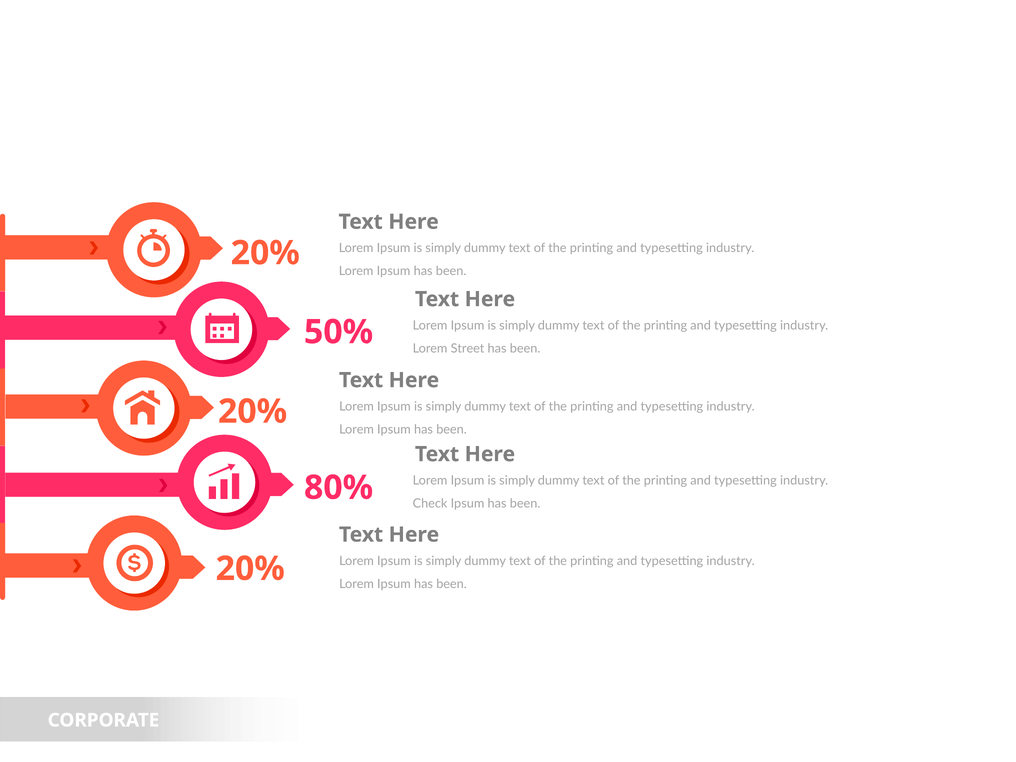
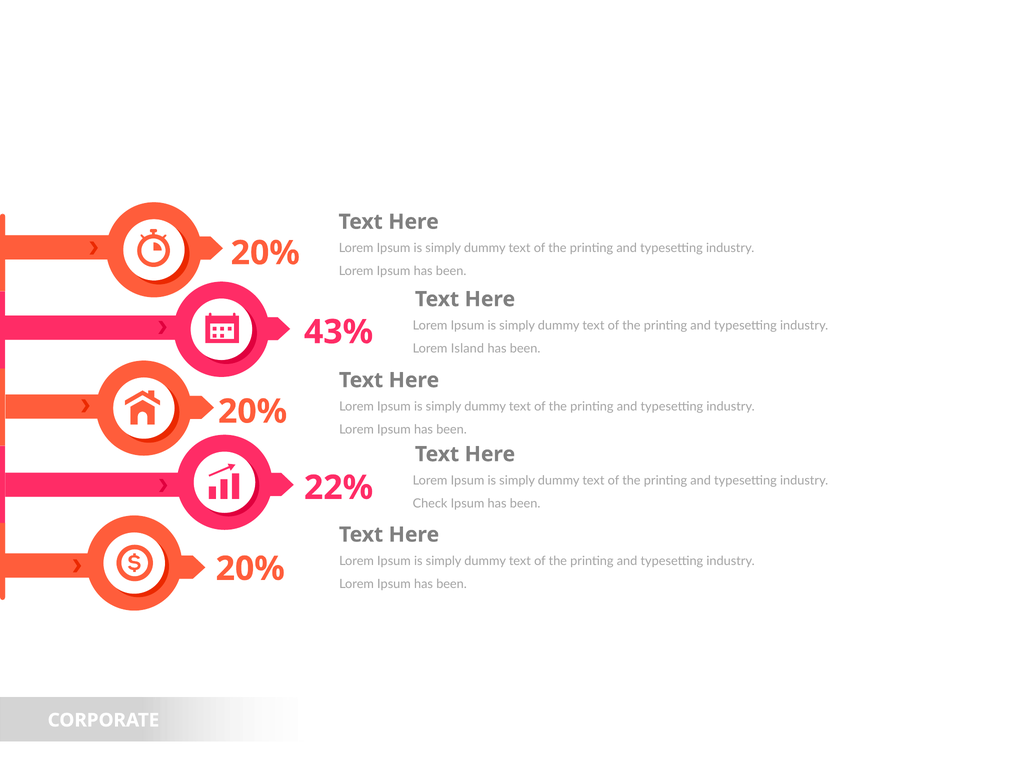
50%: 50% -> 43%
Street: Street -> Island
80%: 80% -> 22%
